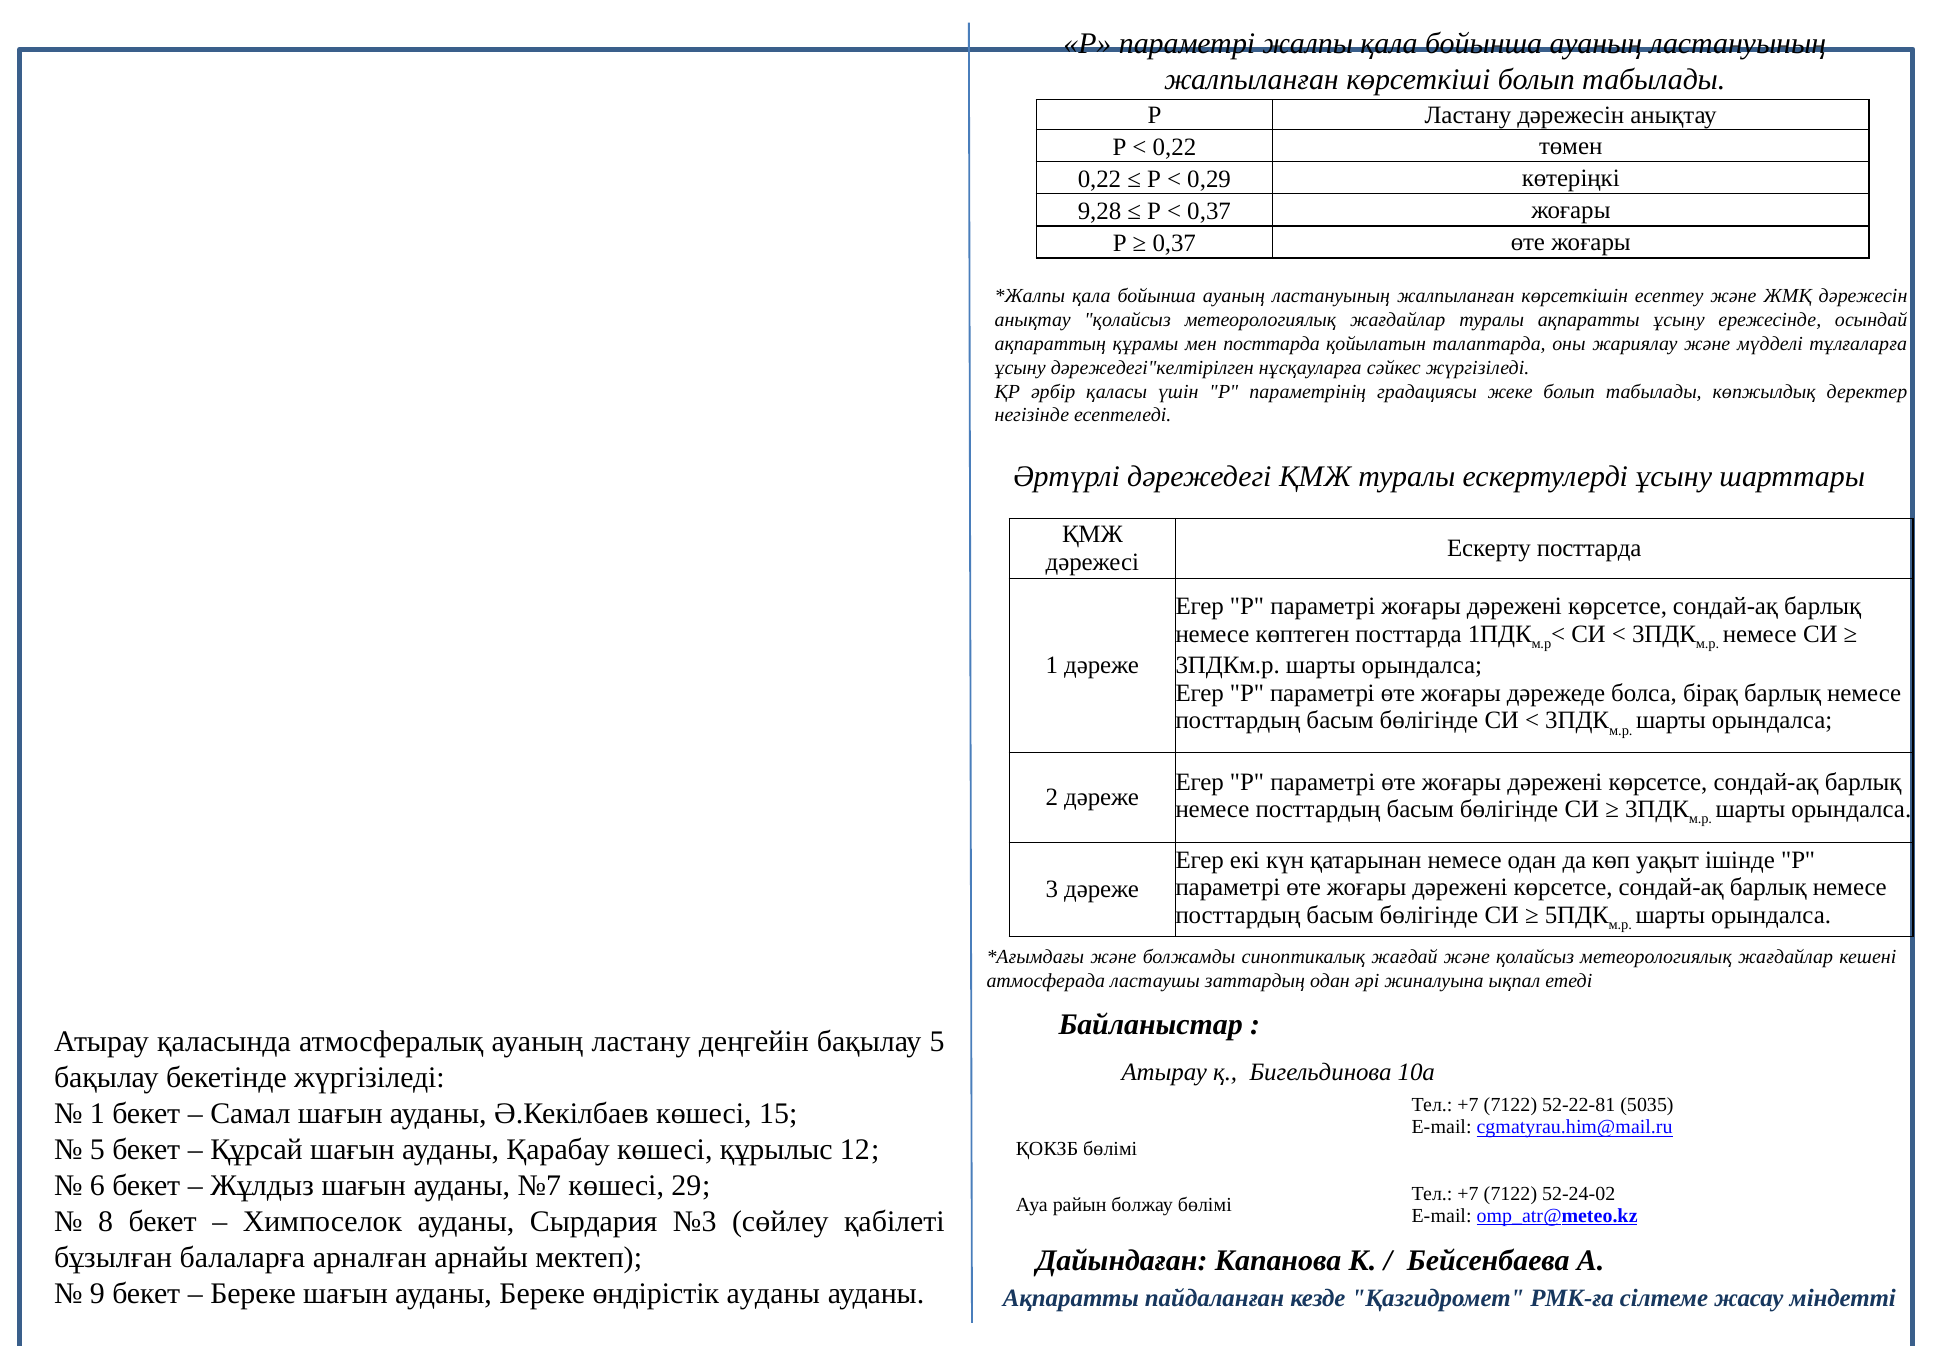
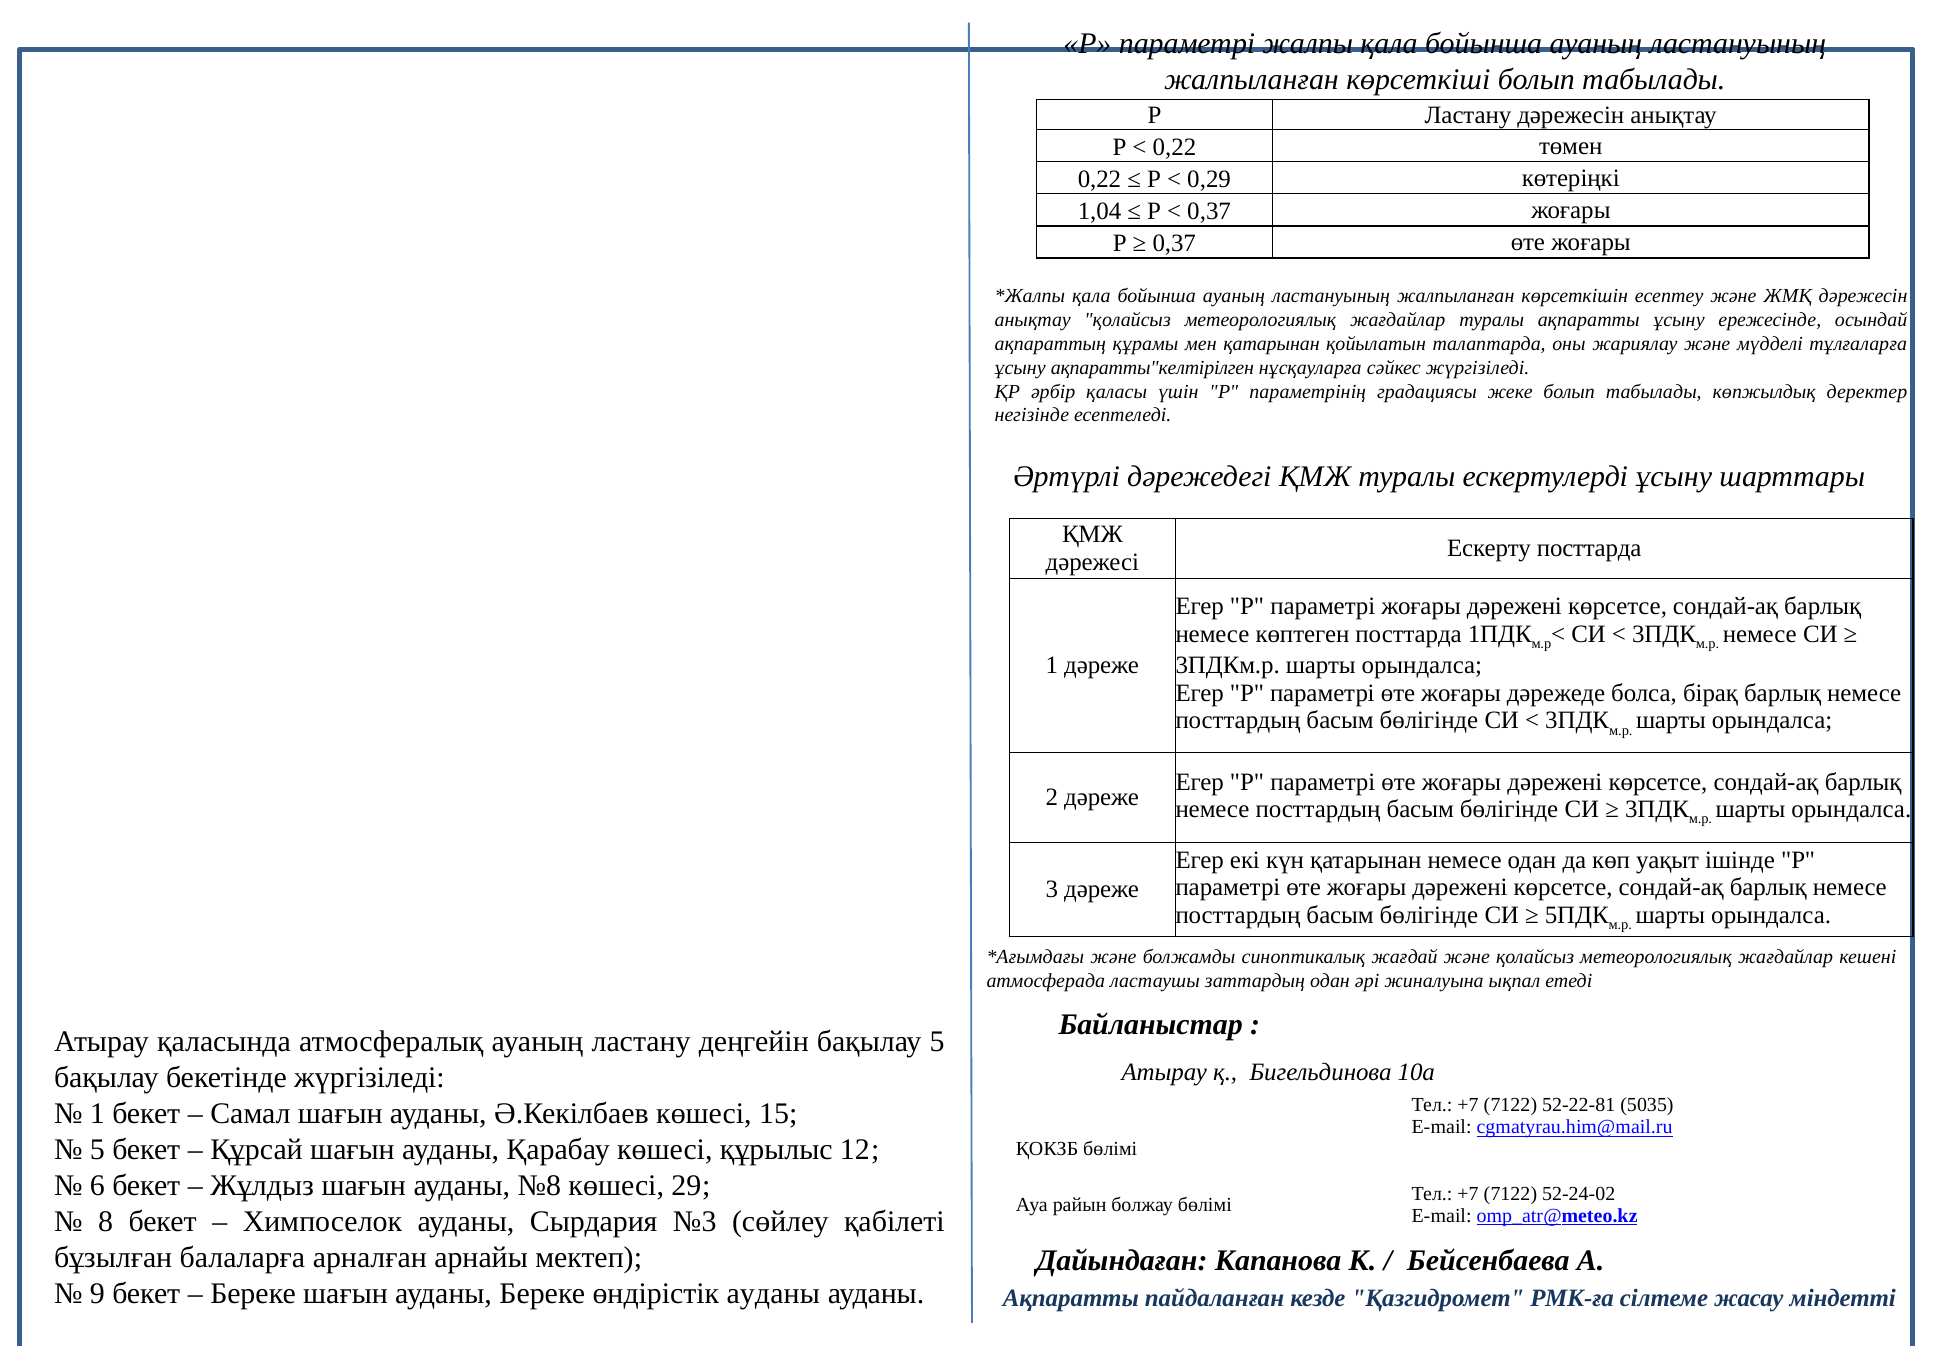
9,28: 9,28 -> 1,04
мен посттарда: посттарда -> қатарынан
дәрежедегі"келтірілген: дәрежедегі"келтірілген -> ақпаратты"келтірілген
№7: №7 -> №8
